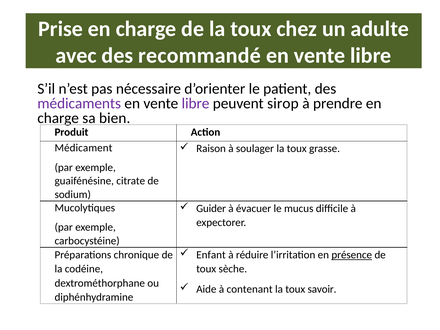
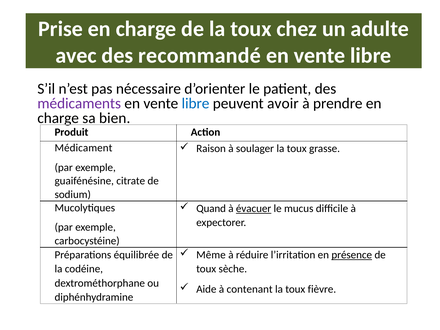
libre at (196, 103) colour: purple -> blue
sirop: sirop -> avoir
Guider: Guider -> Quand
évacuer underline: none -> present
Enfant: Enfant -> Même
chronique: chronique -> équilibrée
savoir: savoir -> fièvre
